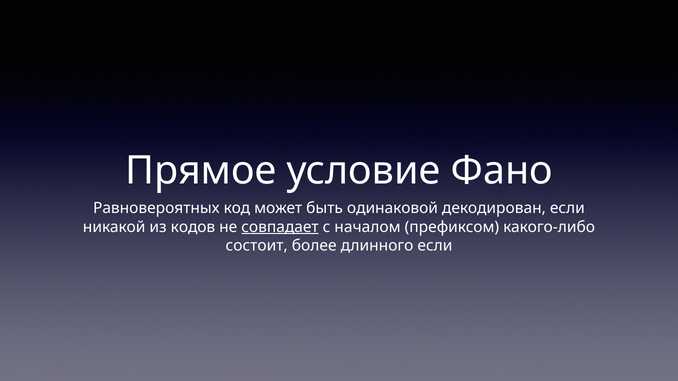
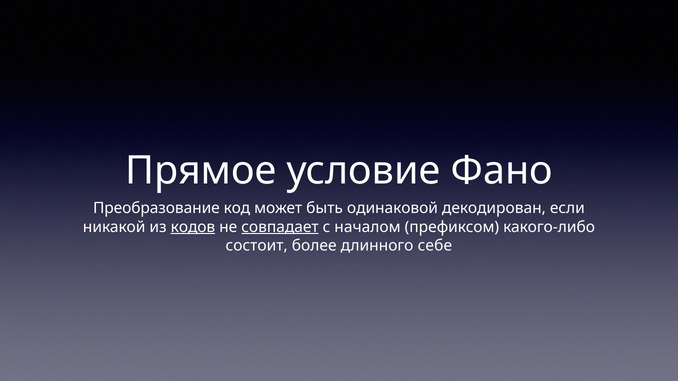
Равновероятных: Равновероятных -> Преобразование
кодов underline: none -> present
длинного если: если -> себе
